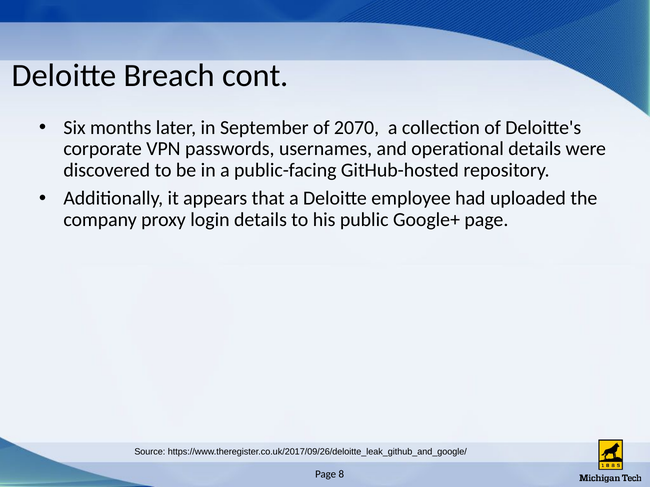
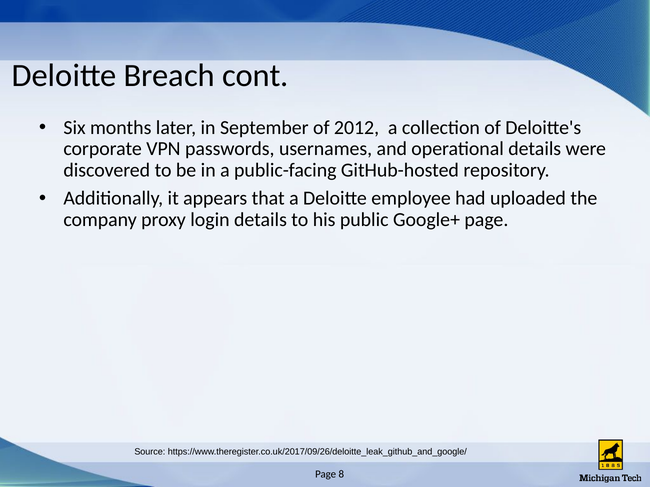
2070: 2070 -> 2012
